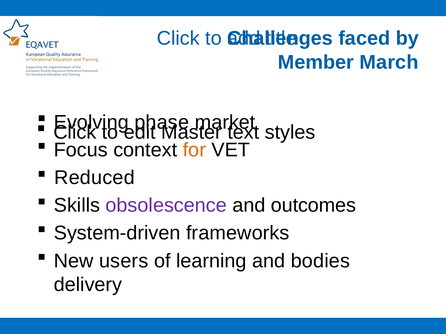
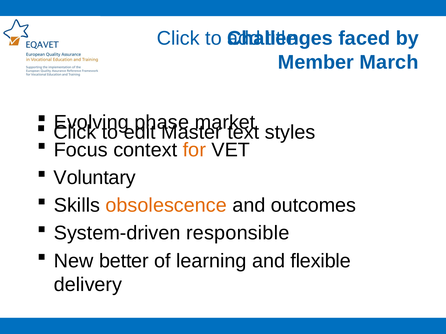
Reduced: Reduced -> Voluntary
obsolescence colour: purple -> orange
frameworks: frameworks -> responsible
users: users -> better
bodies: bodies -> flexible
